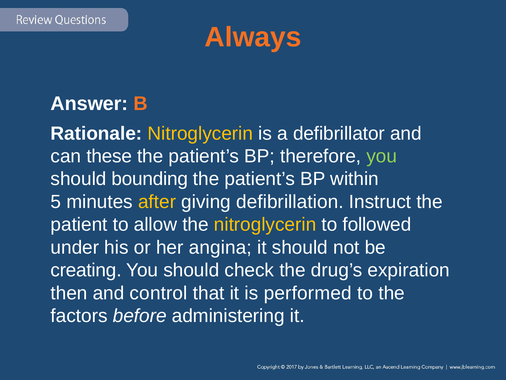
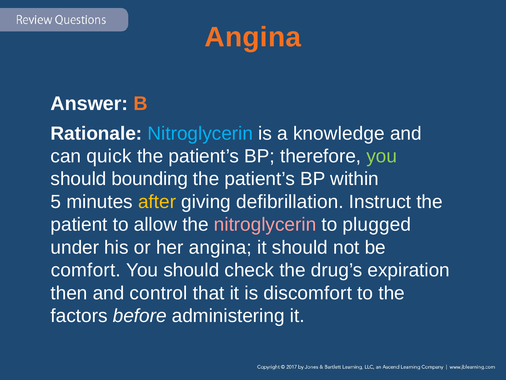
Always at (253, 37): Always -> Angina
Nitroglycerin at (200, 133) colour: yellow -> light blue
defibrillator: defibrillator -> knowledge
these: these -> quick
nitroglycerin at (265, 224) colour: yellow -> pink
followed: followed -> plugged
creating: creating -> comfort
performed: performed -> discomfort
